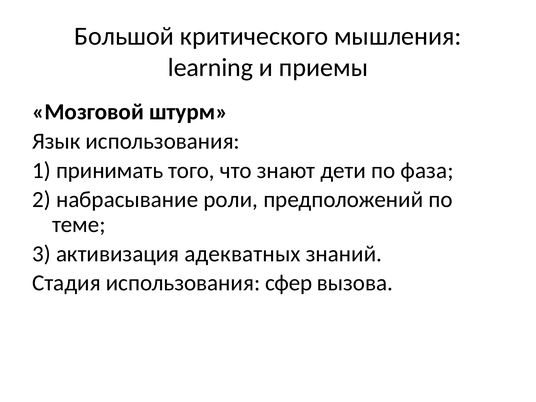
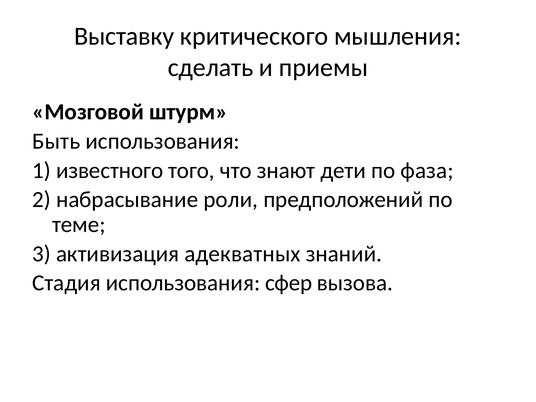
Большой: Большой -> Выставку
learning: learning -> сделать
Язык: Язык -> Быть
принимать: принимать -> известного
